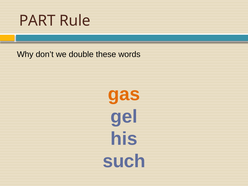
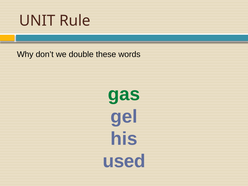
PART: PART -> UNIT
gas colour: orange -> green
such: such -> used
